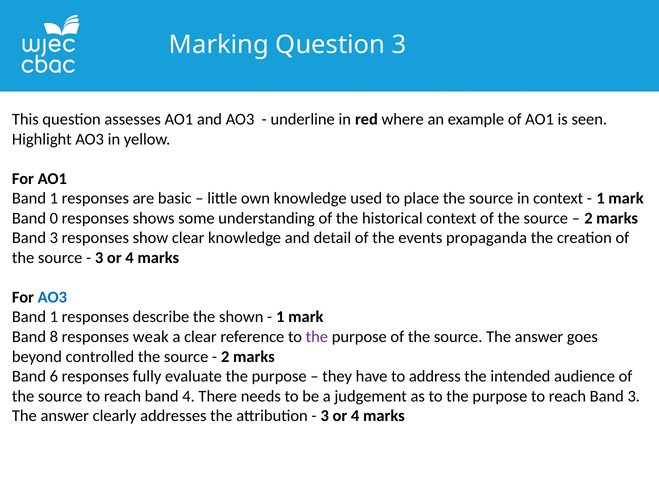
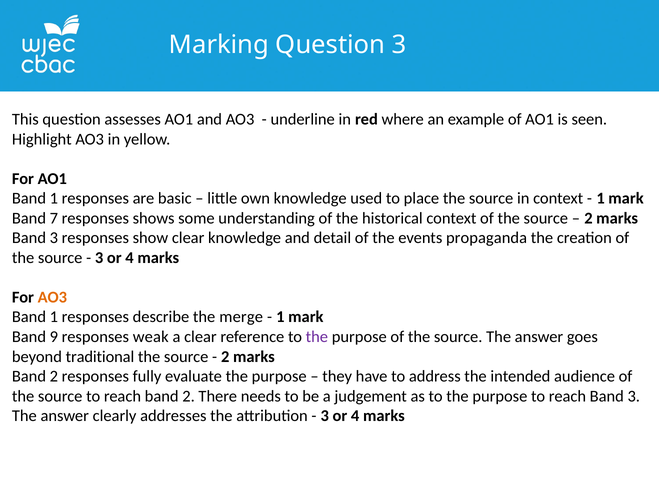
0: 0 -> 7
AO3 at (52, 297) colour: blue -> orange
shown: shown -> merge
8: 8 -> 9
controlled: controlled -> traditional
6 at (54, 377): 6 -> 2
reach band 4: 4 -> 2
